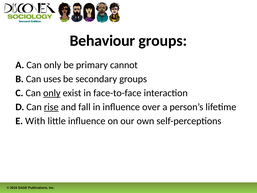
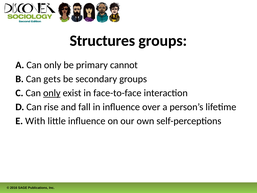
Behaviour: Behaviour -> Structures
uses: uses -> gets
rise underline: present -> none
